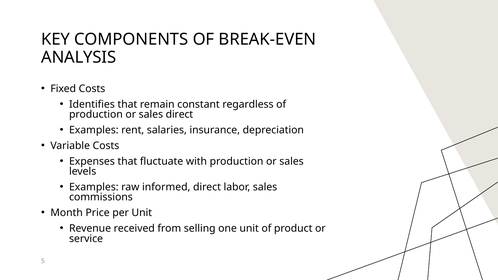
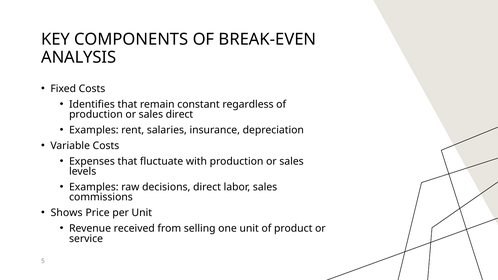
informed: informed -> decisions
Month: Month -> Shows
